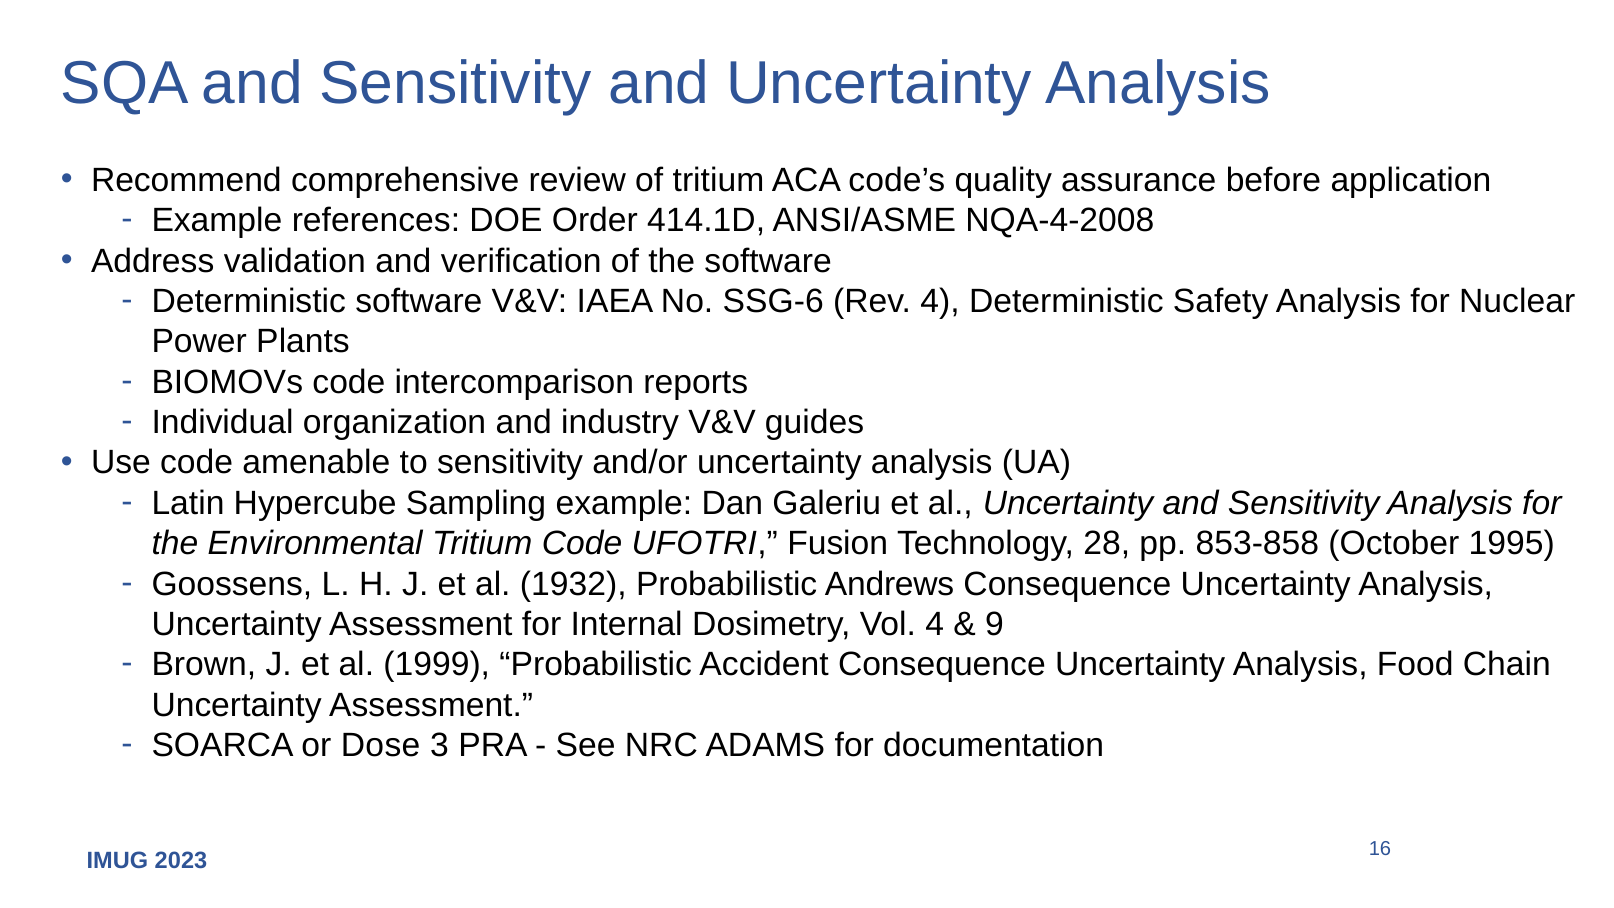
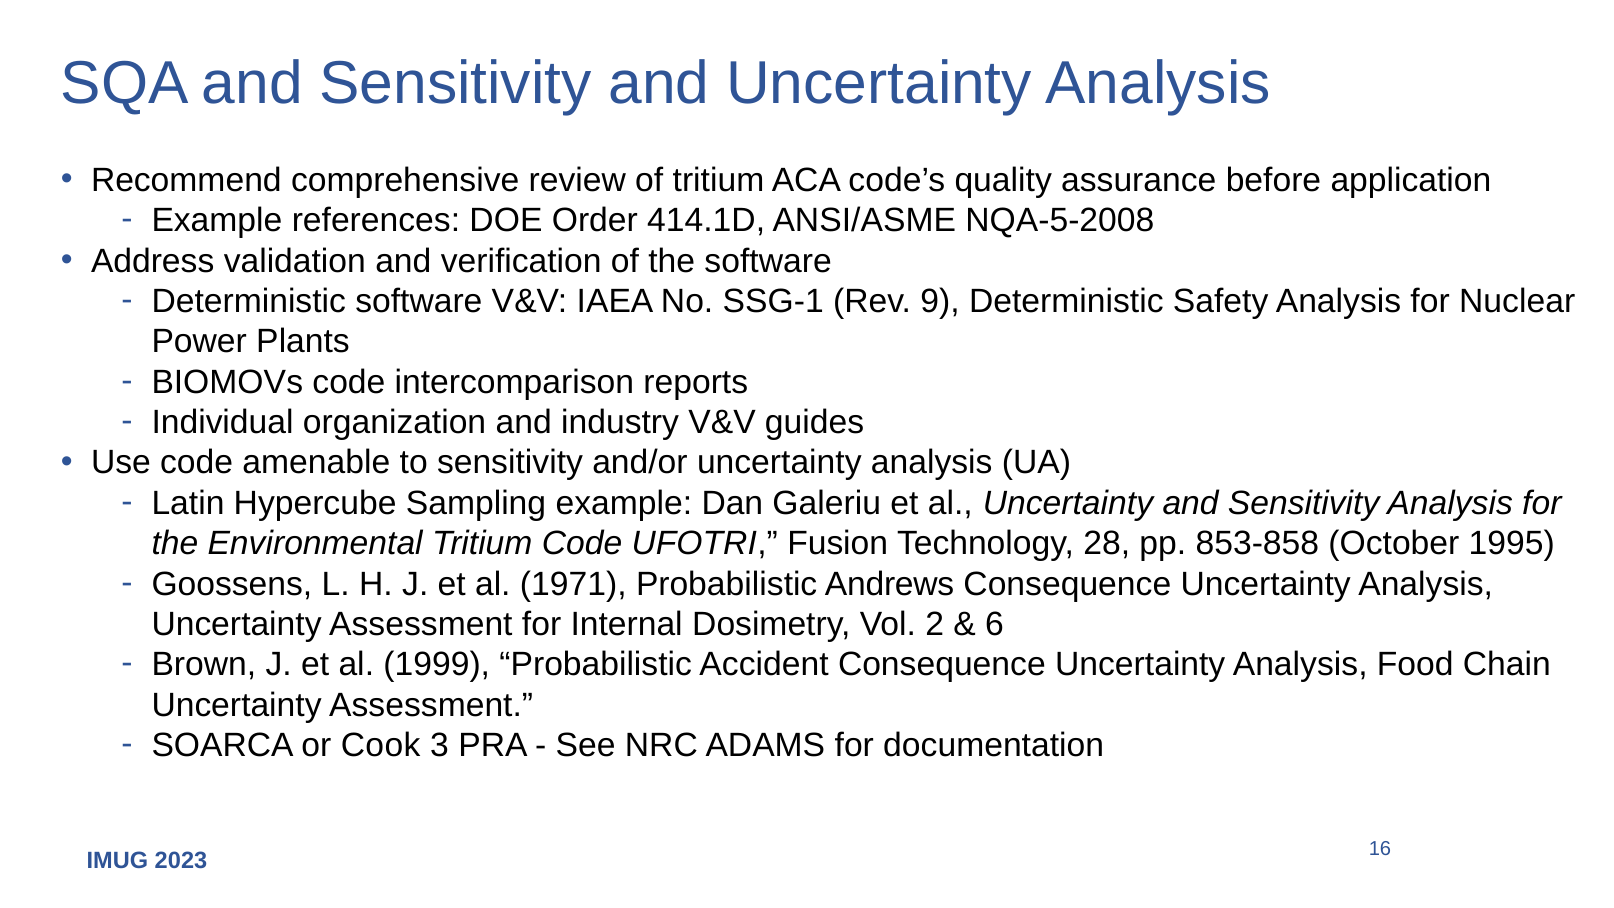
NQA-4-2008: NQA-4-2008 -> NQA-5-2008
SSG-6: SSG-6 -> SSG-1
Rev 4: 4 -> 9
1932: 1932 -> 1971
Vol 4: 4 -> 2
9: 9 -> 6
Dose: Dose -> Cook
